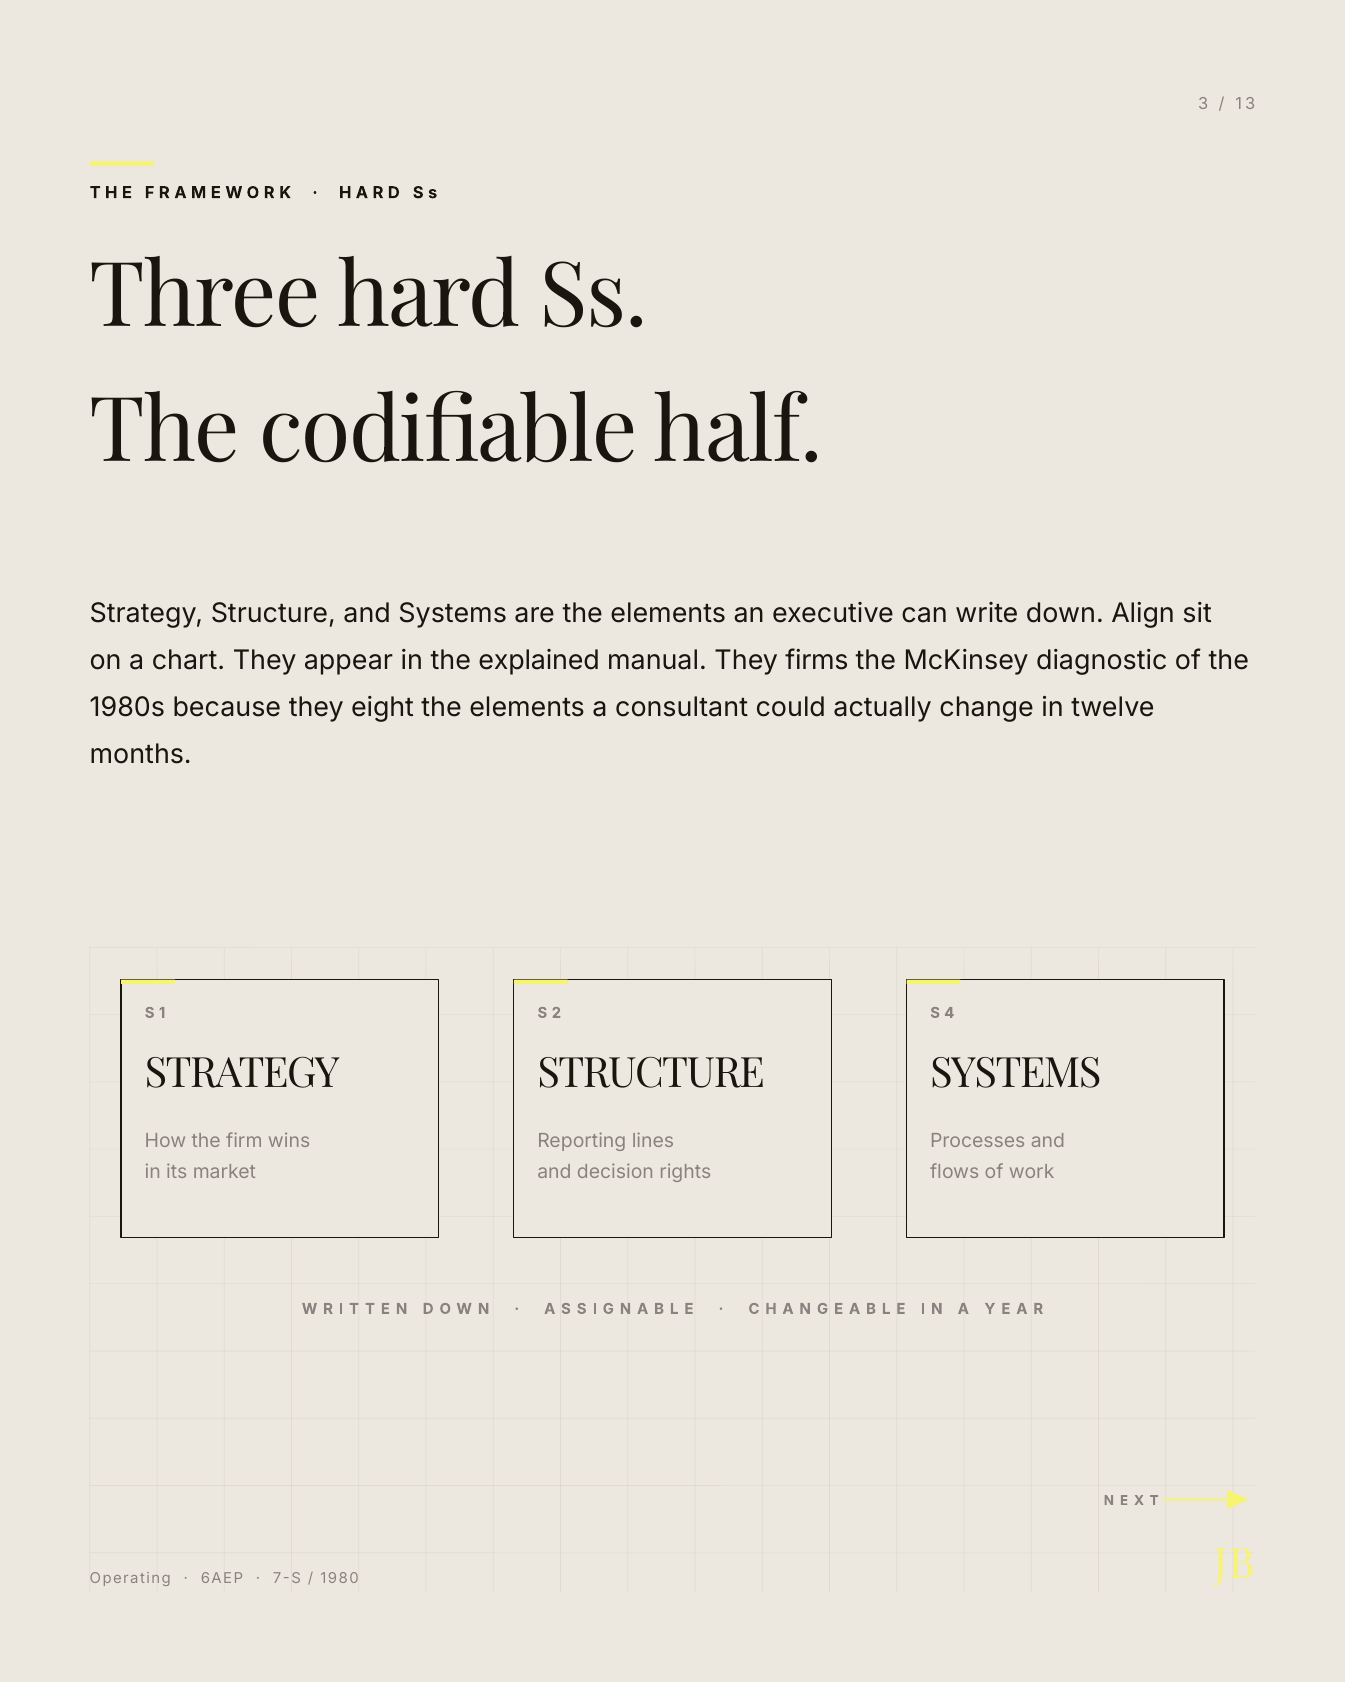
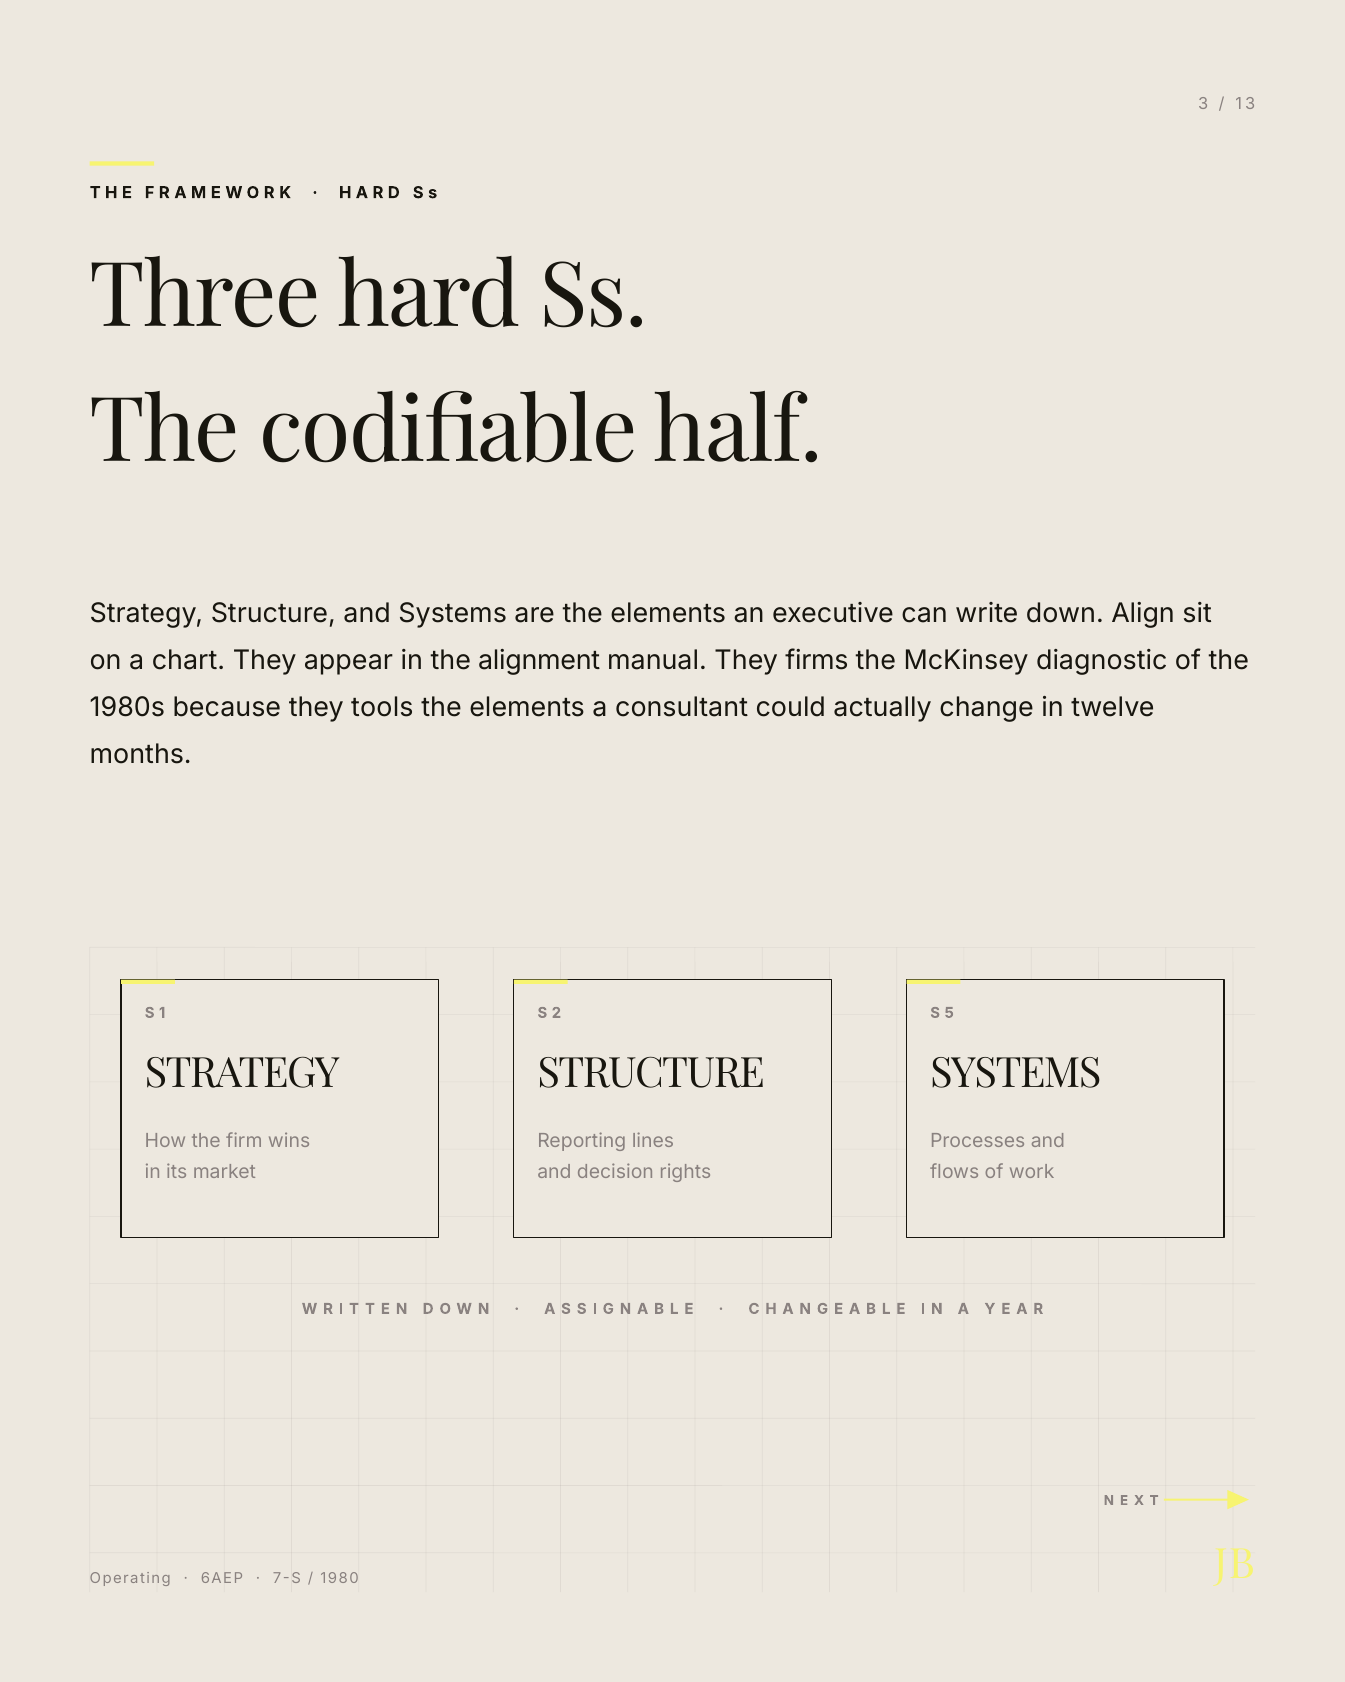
explained: explained -> alignment
eight: eight -> tools
4: 4 -> 5
